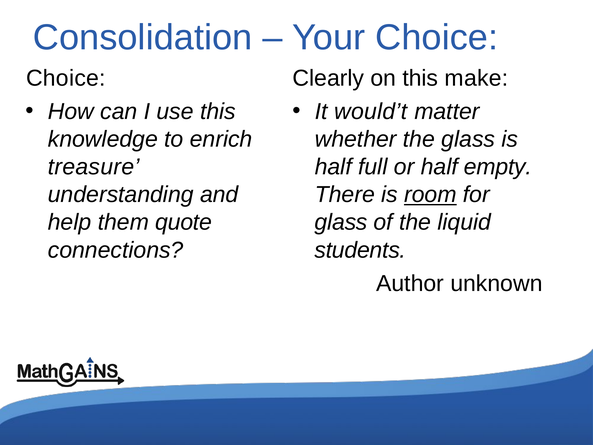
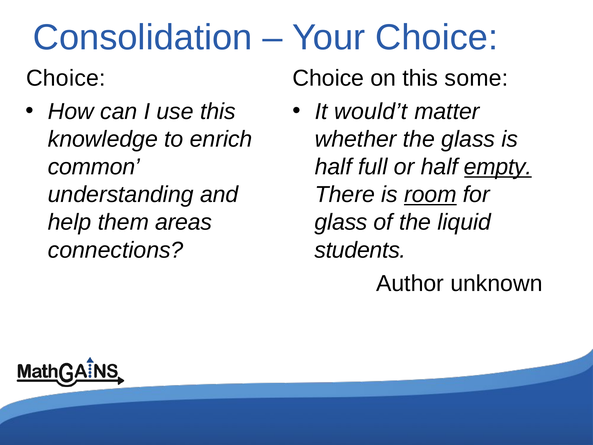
Clearly at (328, 78): Clearly -> Choice
make: make -> some
treasure: treasure -> common
empty underline: none -> present
quote: quote -> areas
